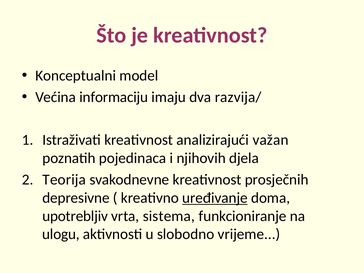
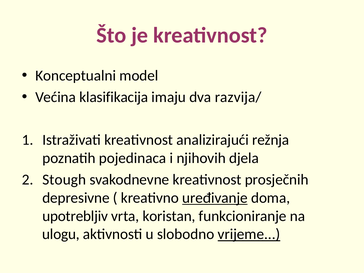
informaciju: informaciju -> klasifikacija
važan: važan -> režnja
Teorija: Teorija -> Stough
sistema: sistema -> koristan
vrijeme underline: none -> present
